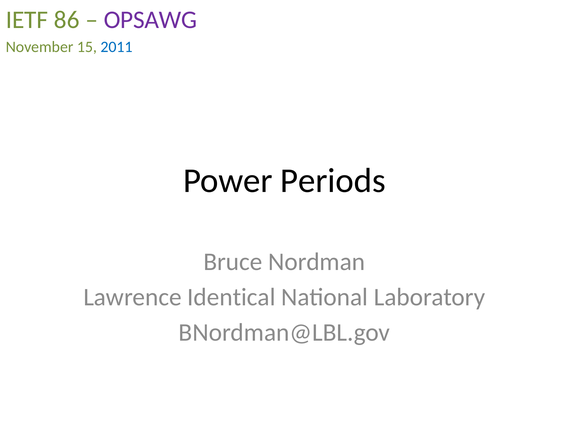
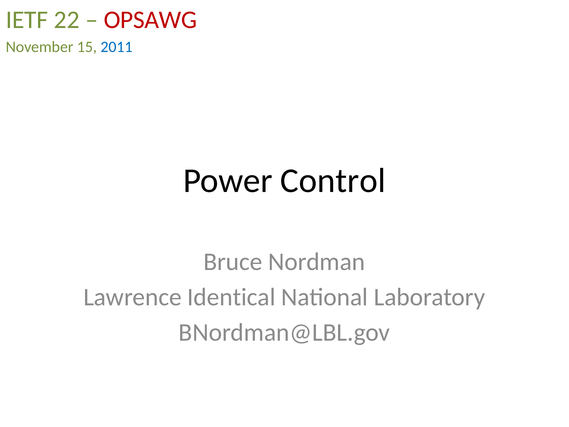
86: 86 -> 22
OPSAWG colour: purple -> red
Periods: Periods -> Control
